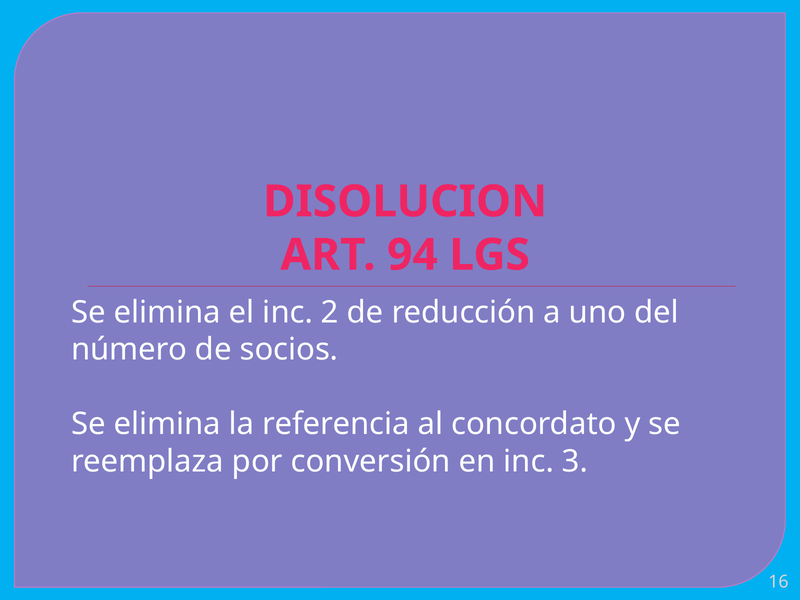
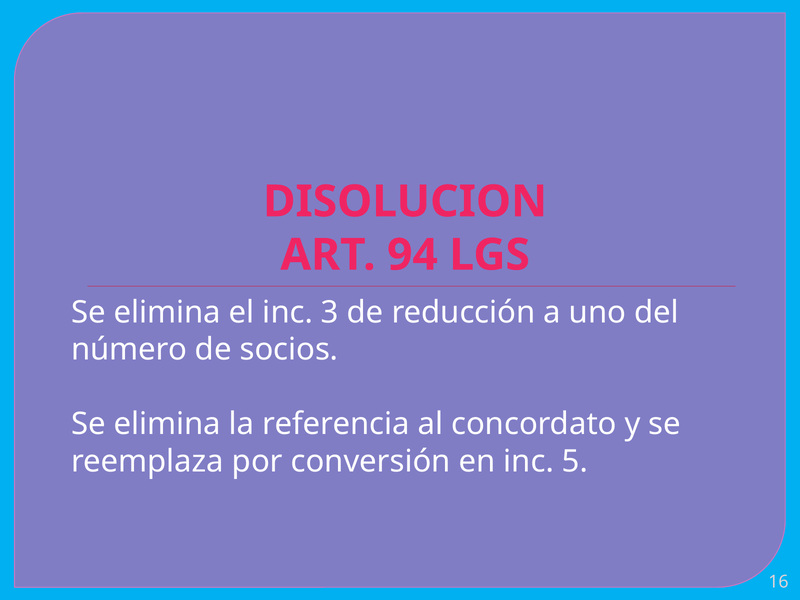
2: 2 -> 3
3: 3 -> 5
